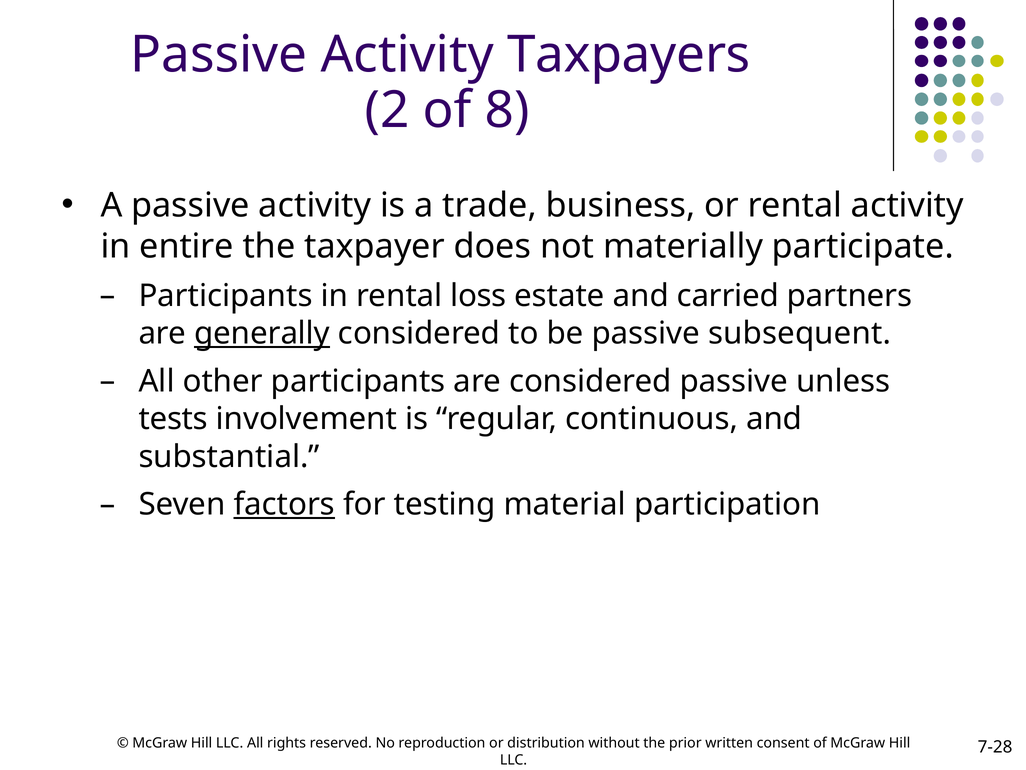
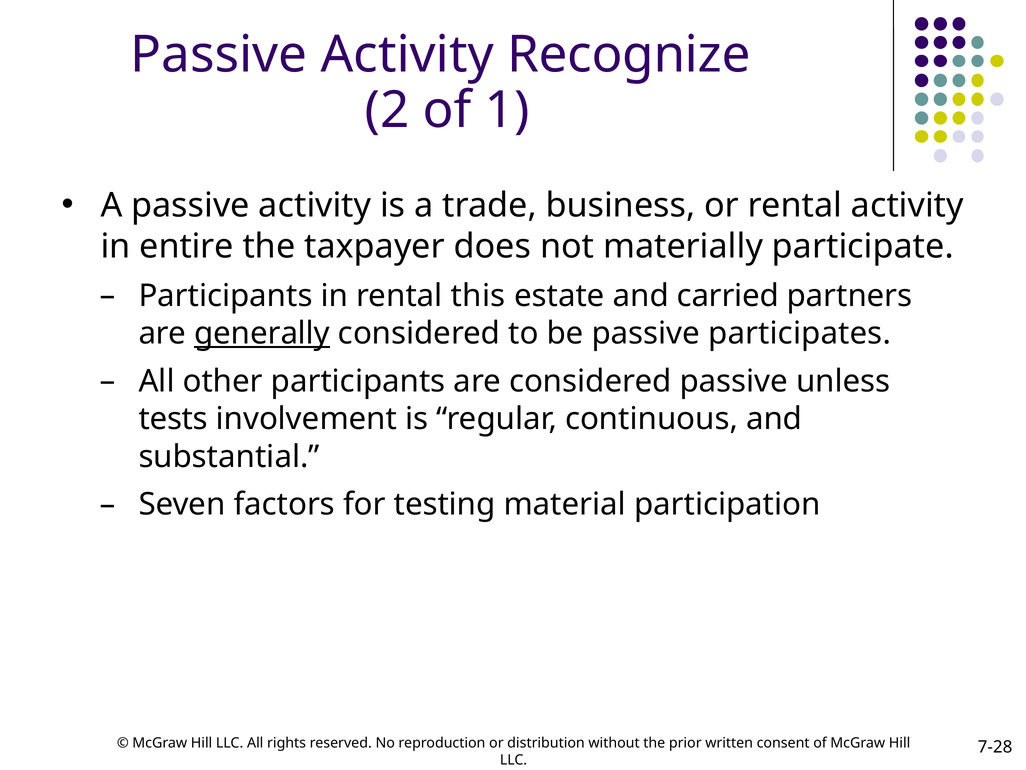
Taxpayers: Taxpayers -> Recognize
8: 8 -> 1
loss: loss -> this
subsequent: subsequent -> participates
factors underline: present -> none
